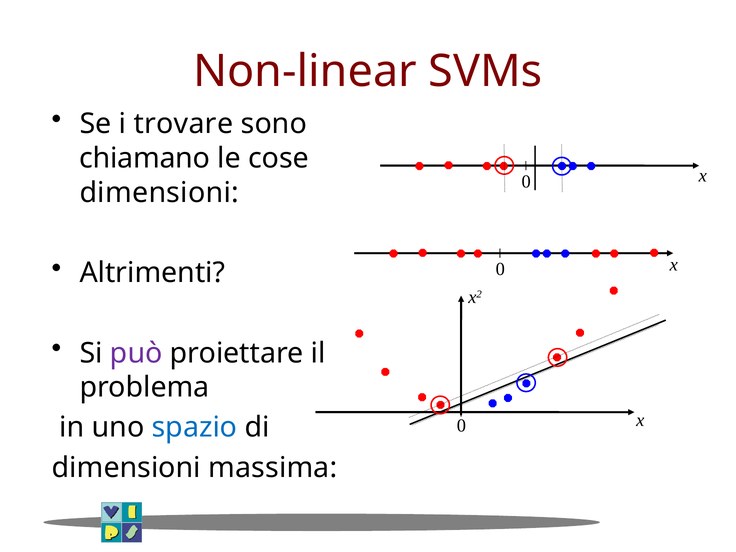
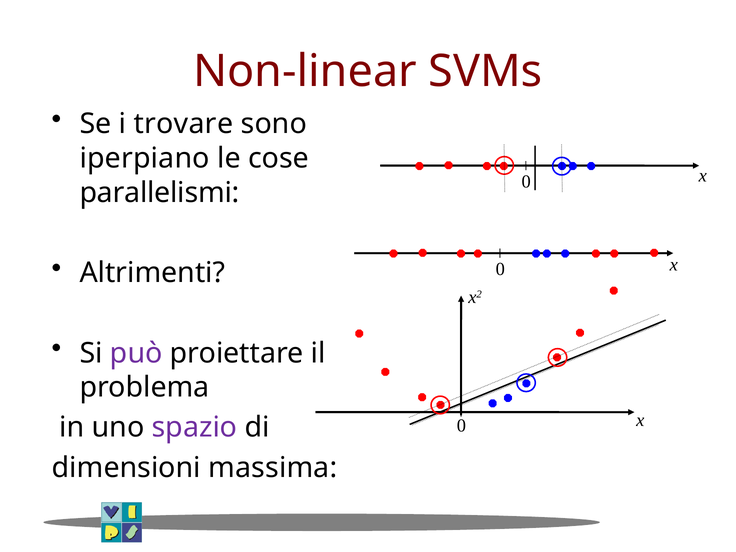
chiamano: chiamano -> iperpiano
dimensioni at (159, 193): dimensioni -> parallelismi
spazio colour: blue -> purple
